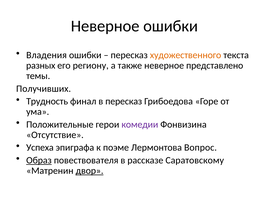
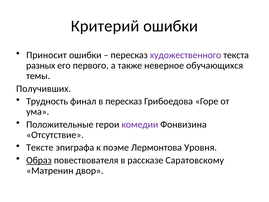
Неверное at (105, 26): Неверное -> Критерий
Владения: Владения -> Приносит
художественного colour: orange -> purple
региону: региону -> первого
представлено: представлено -> обучающихся
Успеха: Успеха -> Тексте
Вопрос: Вопрос -> Уровня
двор underline: present -> none
